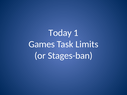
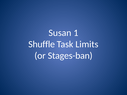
Today: Today -> Susan
Games: Games -> Shuffle
